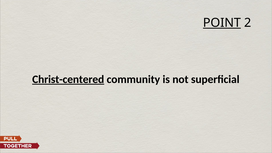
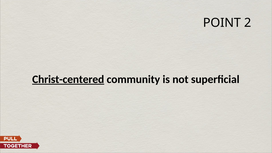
POINT underline: present -> none
